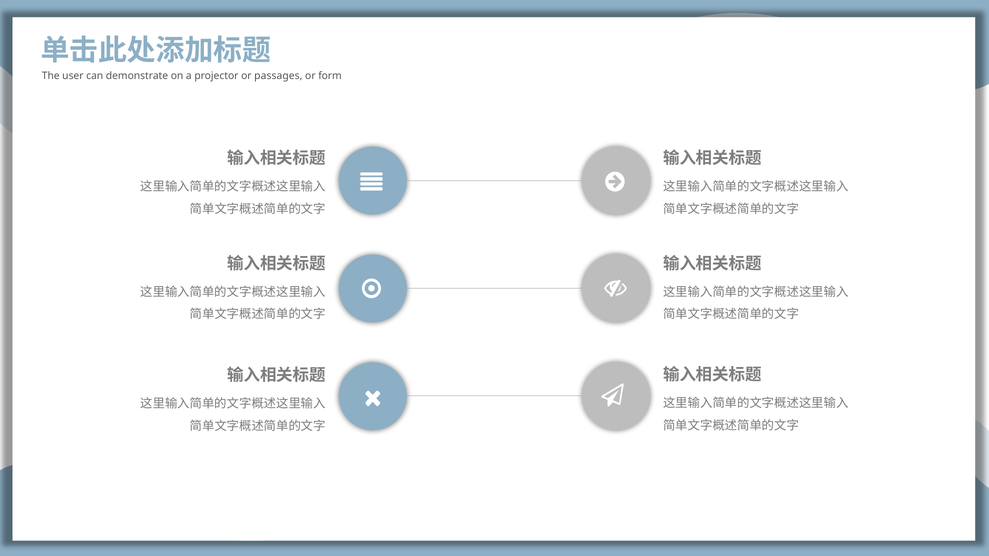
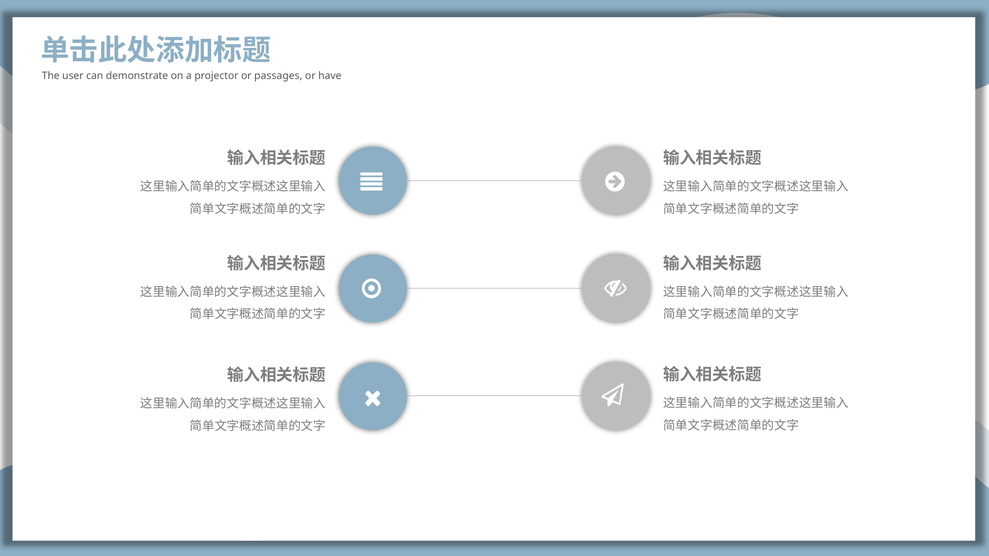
form: form -> have
